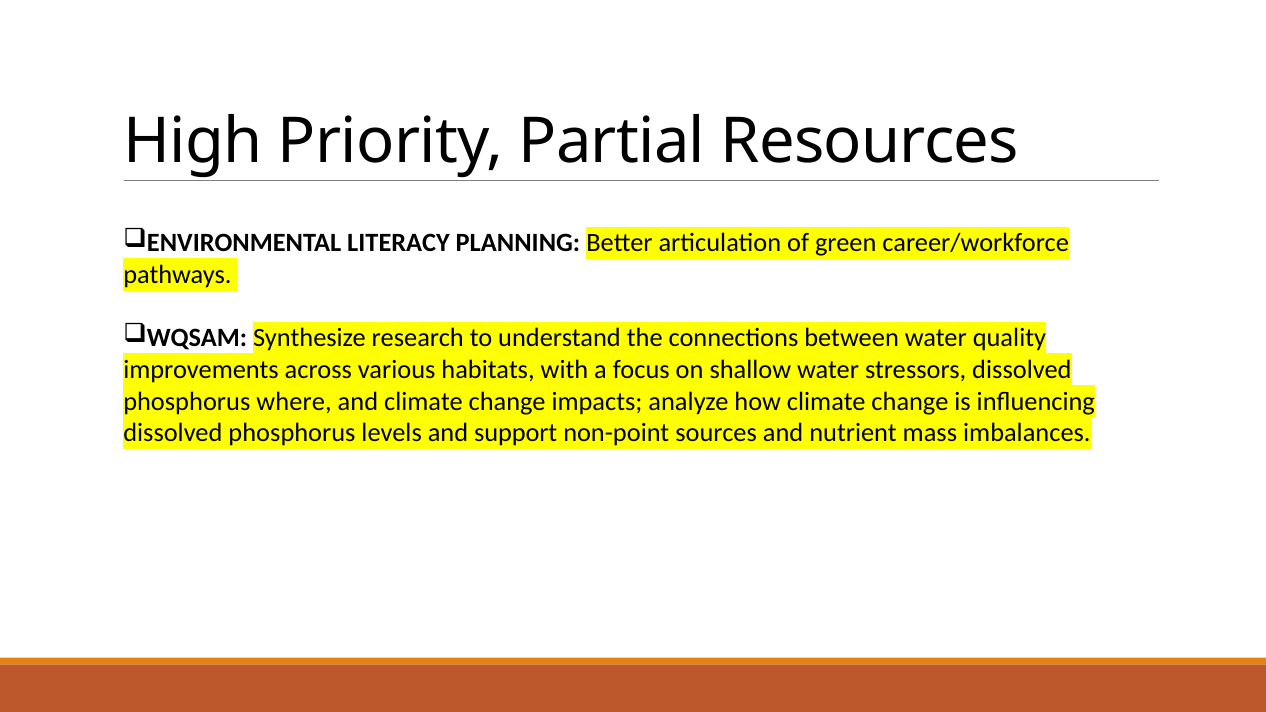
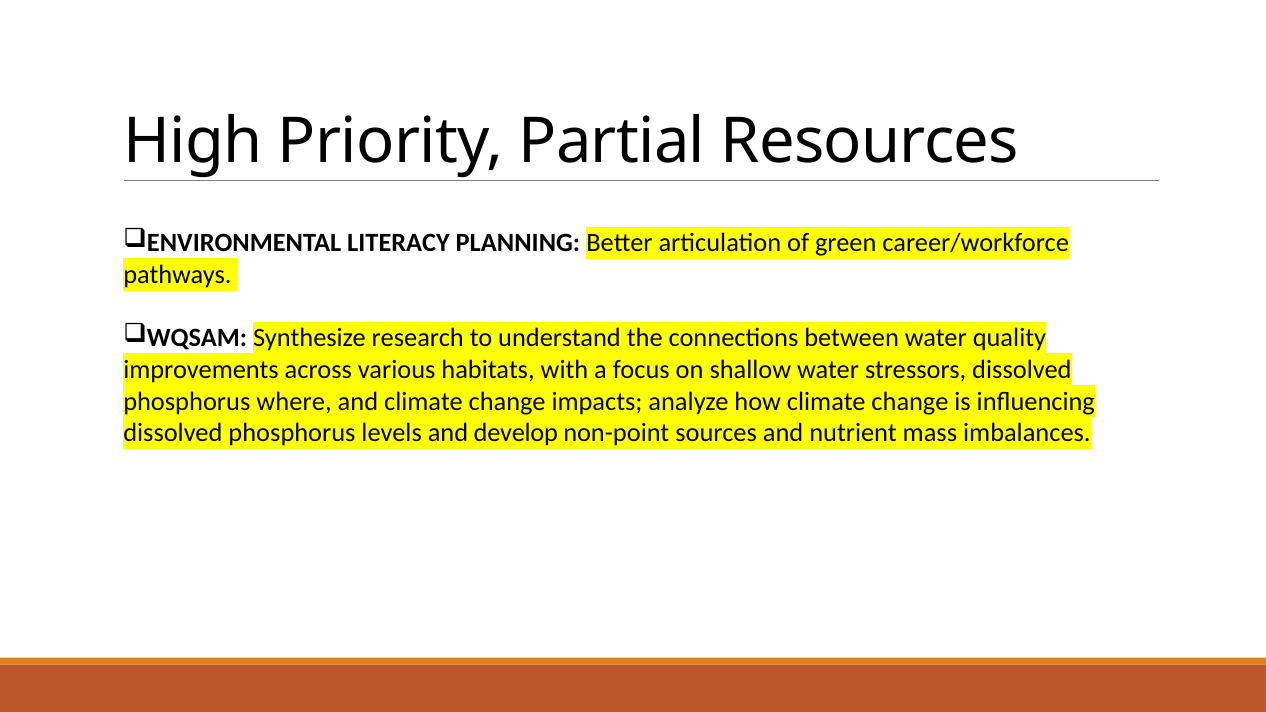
support: support -> develop
